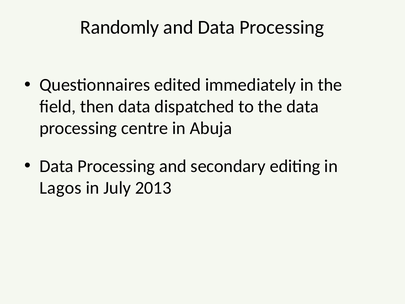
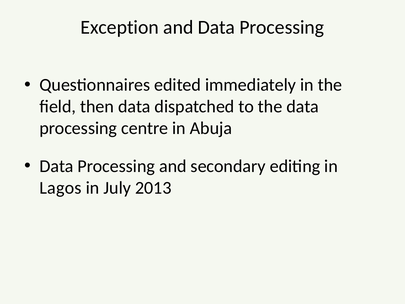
Randomly: Randomly -> Exception
